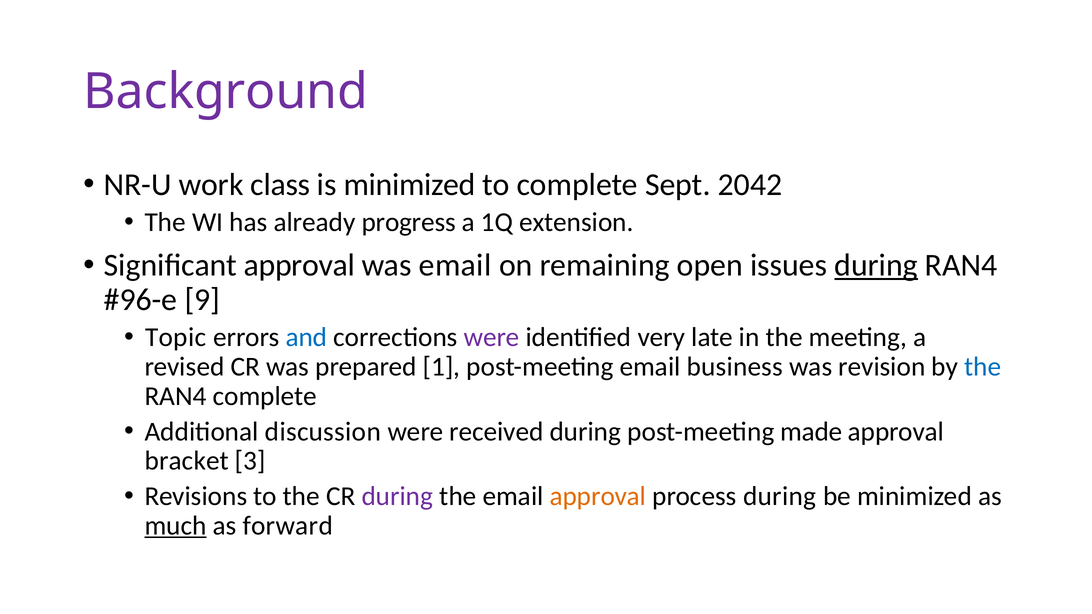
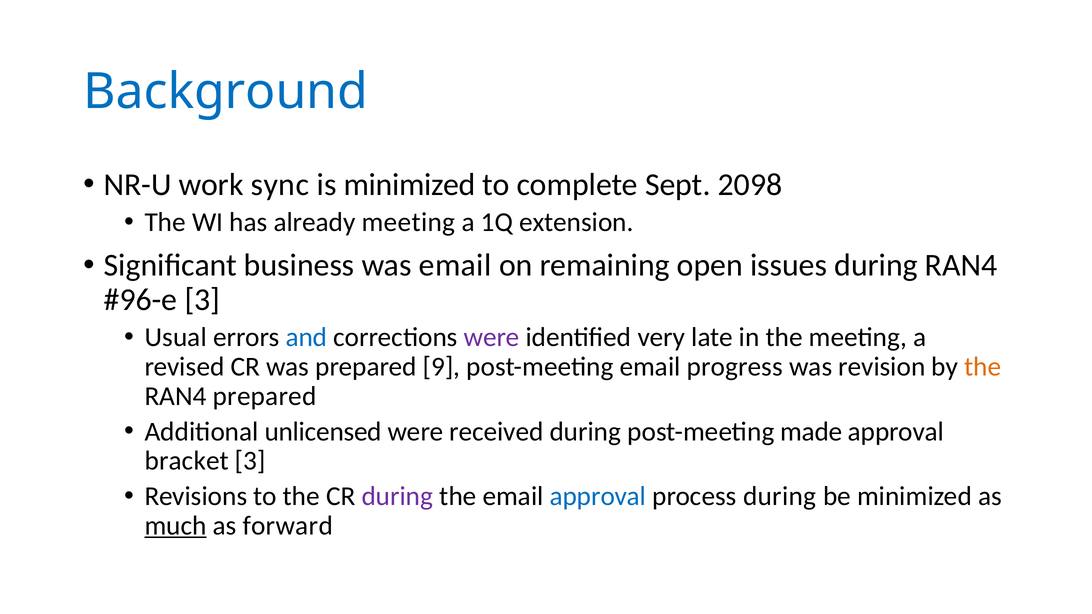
Background colour: purple -> blue
class: class -> sync
2042: 2042 -> 2098
already progress: progress -> meeting
Significant approval: approval -> business
during at (876, 266) underline: present -> none
9 at (202, 300): 9 -> 3
Topic: Topic -> Usual
1: 1 -> 9
business: business -> progress
the at (983, 367) colour: blue -> orange
RAN4 complete: complete -> prepared
discussion: discussion -> unlicensed
approval at (598, 496) colour: orange -> blue
